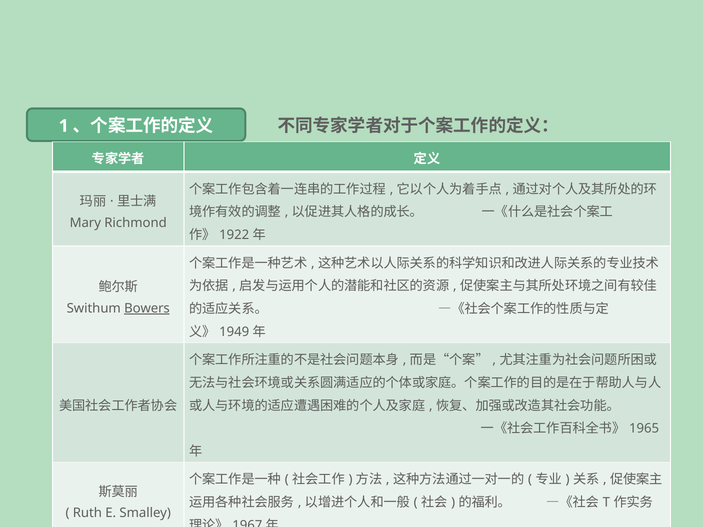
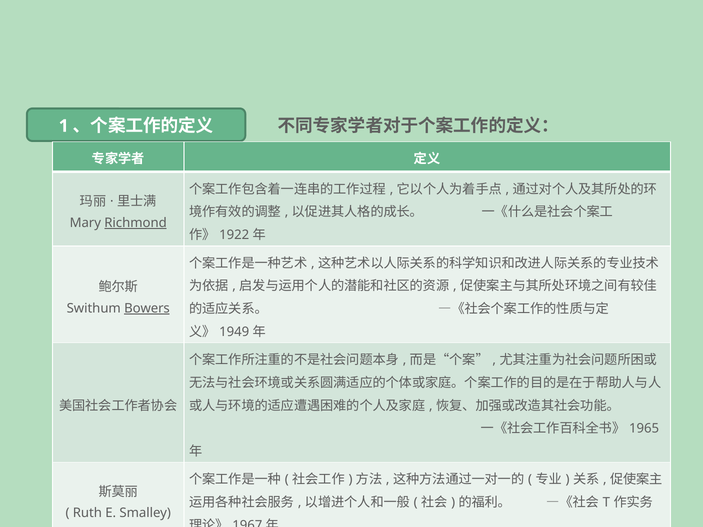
Richmond underline: none -> present
